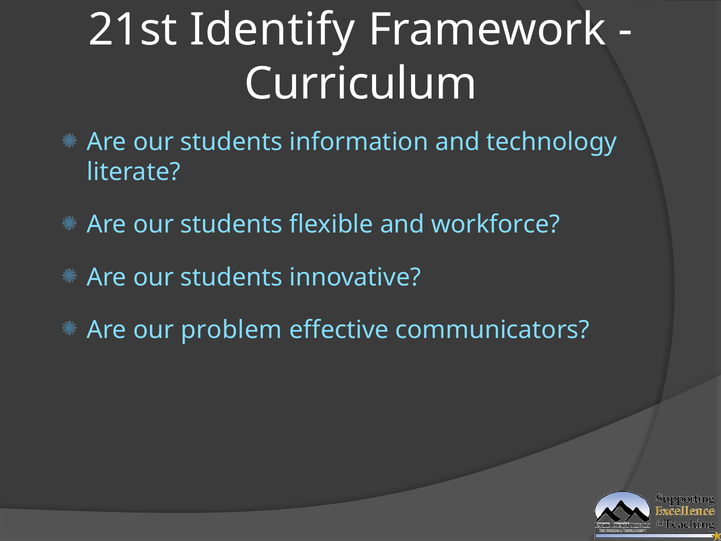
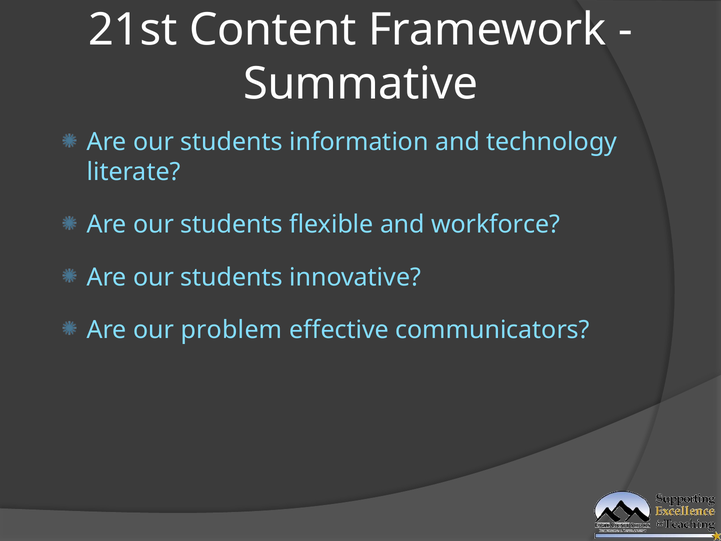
Identify: Identify -> Content
Curriculum: Curriculum -> Summative
